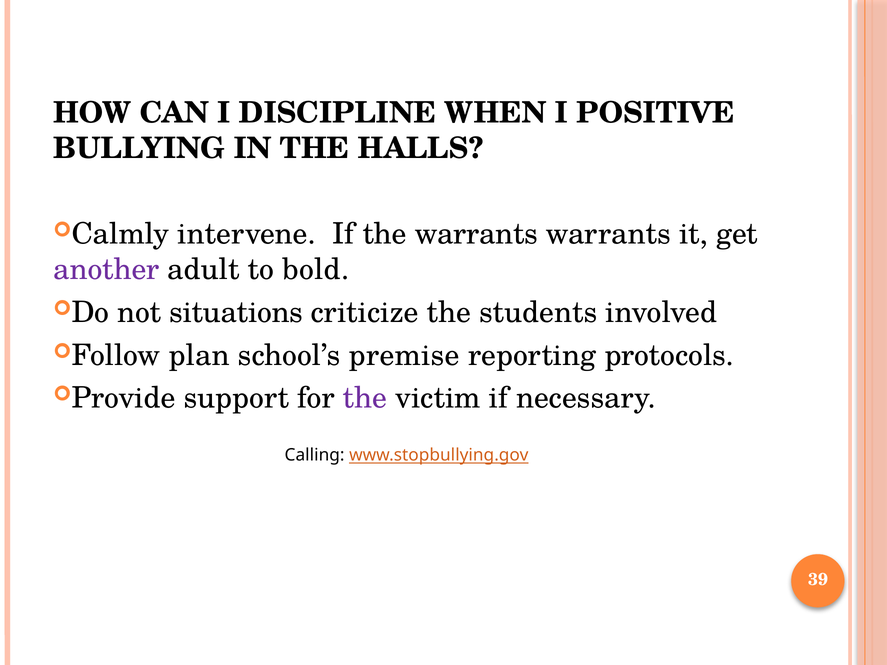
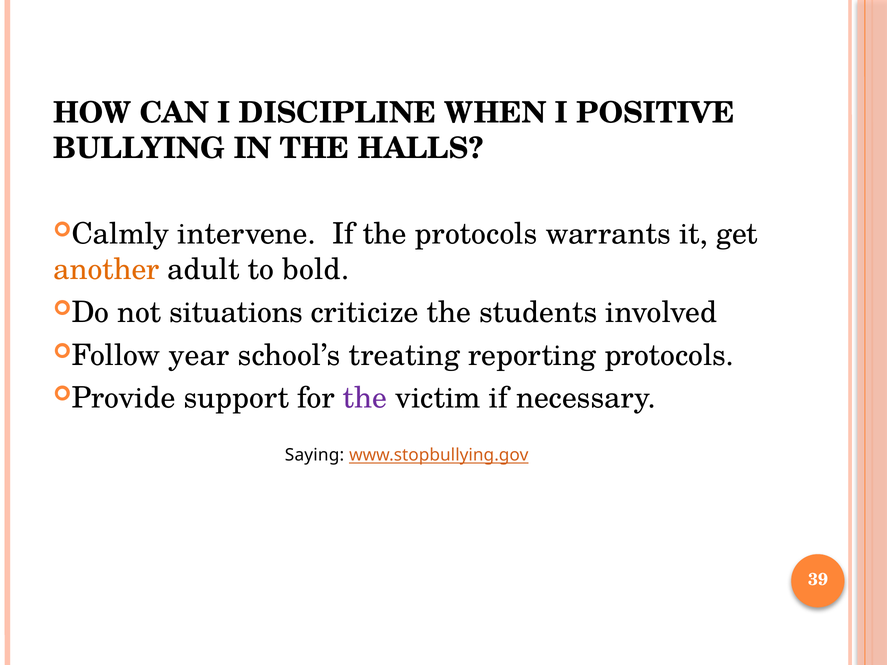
the warrants: warrants -> protocols
another colour: purple -> orange
plan: plan -> year
premise: premise -> treating
Calling: Calling -> Saying
